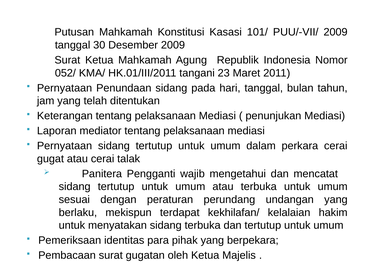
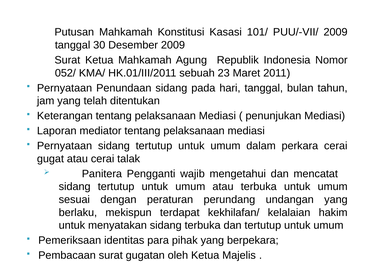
tangani: tangani -> sebuah
